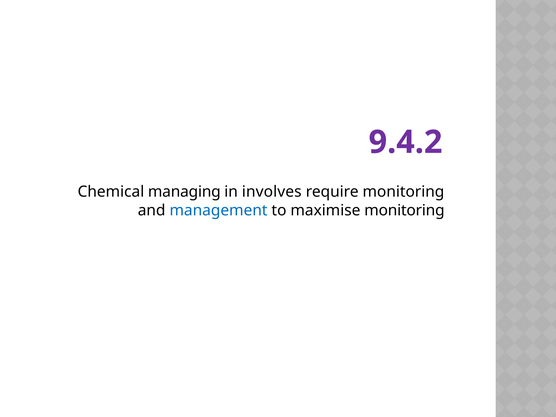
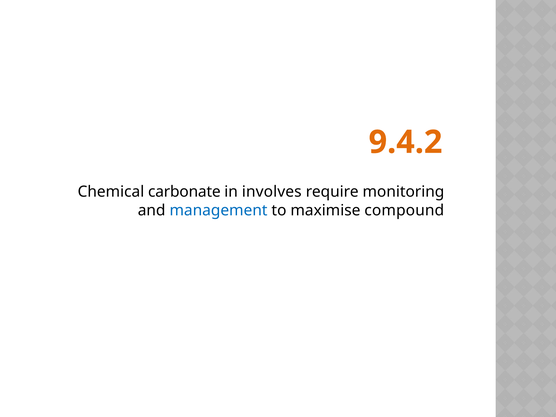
9.4.2 colour: purple -> orange
managing: managing -> carbonate
maximise monitoring: monitoring -> compound
